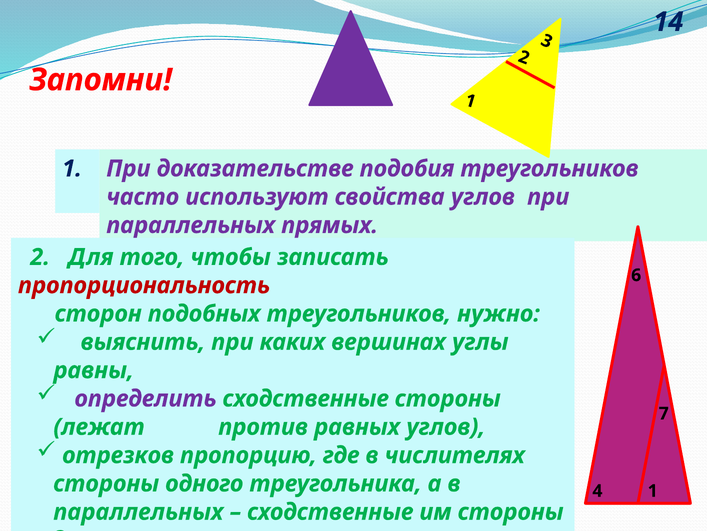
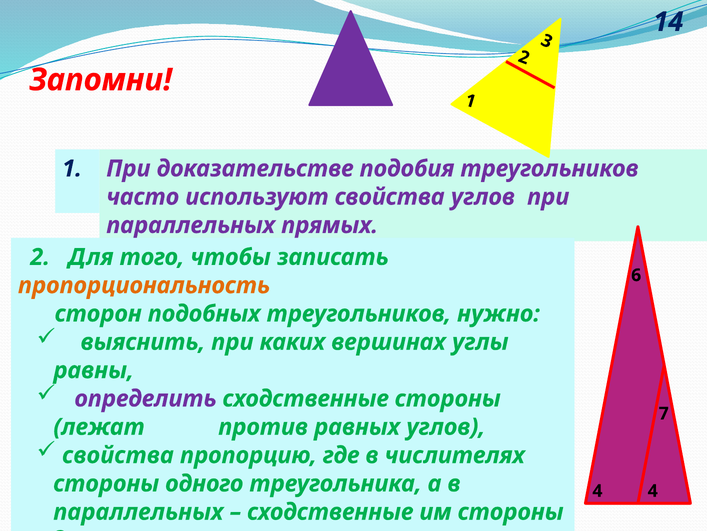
пропорциональность colour: red -> orange
отрезков at (118, 455): отрезков -> свойства
4 1: 1 -> 4
